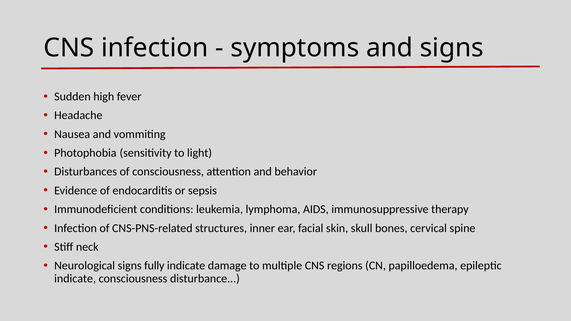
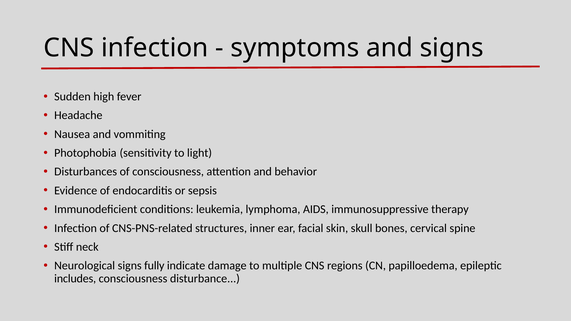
indicate at (75, 279): indicate -> includes
